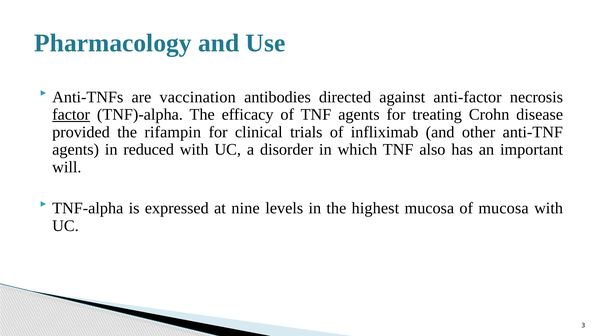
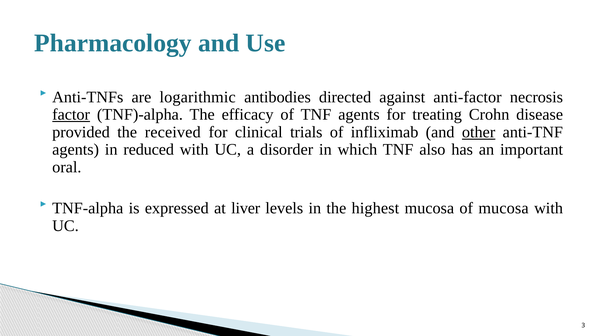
vaccination: vaccination -> logarithmic
rifampin: rifampin -> received
other underline: none -> present
will: will -> oral
nine: nine -> liver
